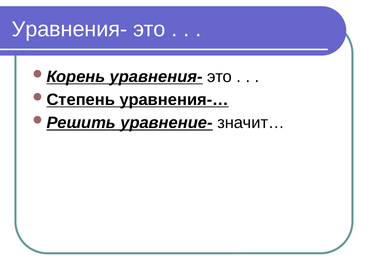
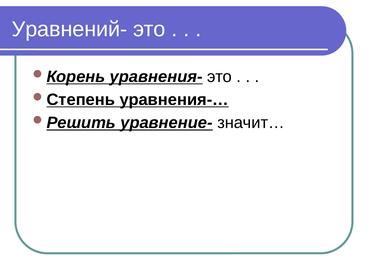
Уравнения- at (69, 29): Уравнения- -> Уравнений-
